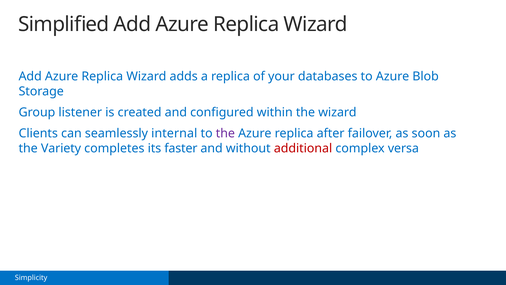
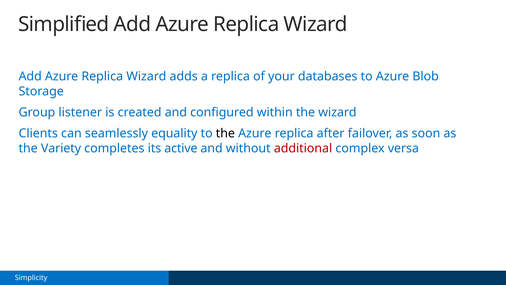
internal: internal -> equality
the at (225, 133) colour: purple -> black
faster: faster -> active
